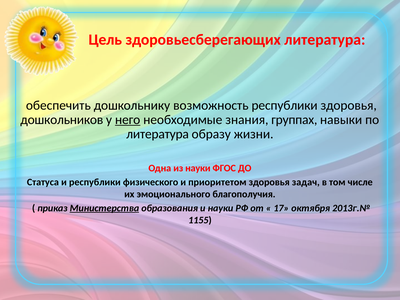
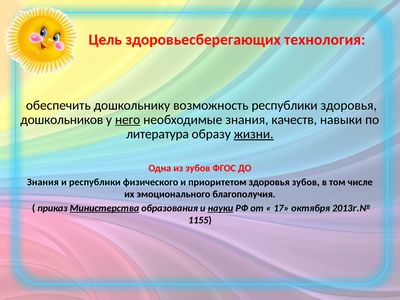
здоровьесберегающих литература: литература -> технология
группах: группах -> качеств
жизни underline: none -> present
из науки: науки -> зубов
Статуса at (43, 182): Статуса -> Знания
здоровья задач: задач -> зубов
науки at (220, 208) underline: none -> present
